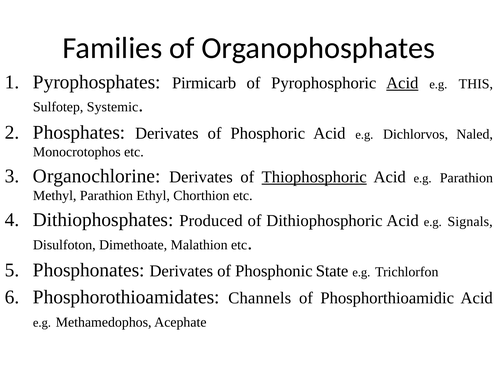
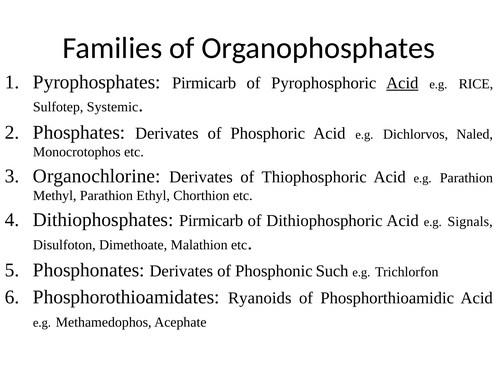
THIS: THIS -> RICE
Thiophosphoric underline: present -> none
Dithiophosphates Produced: Produced -> Pirmicarb
State: State -> Such
Channels: Channels -> Ryanoids
